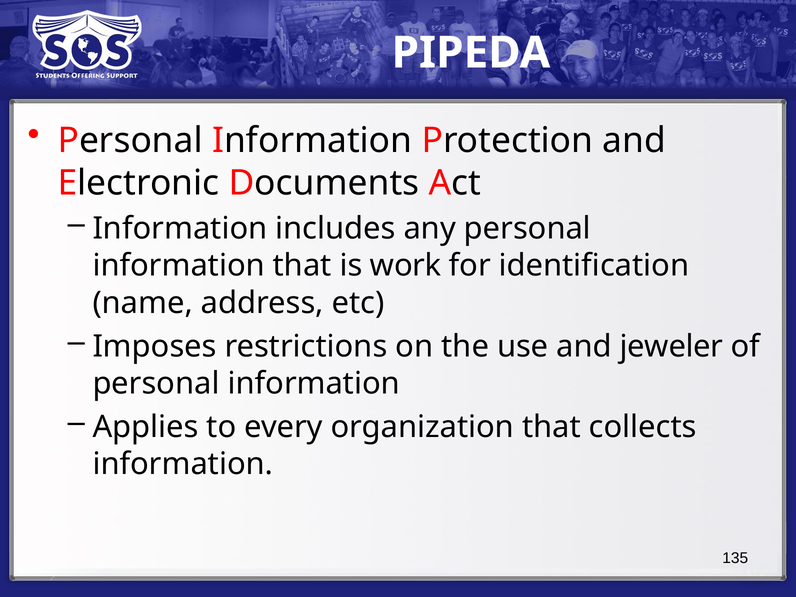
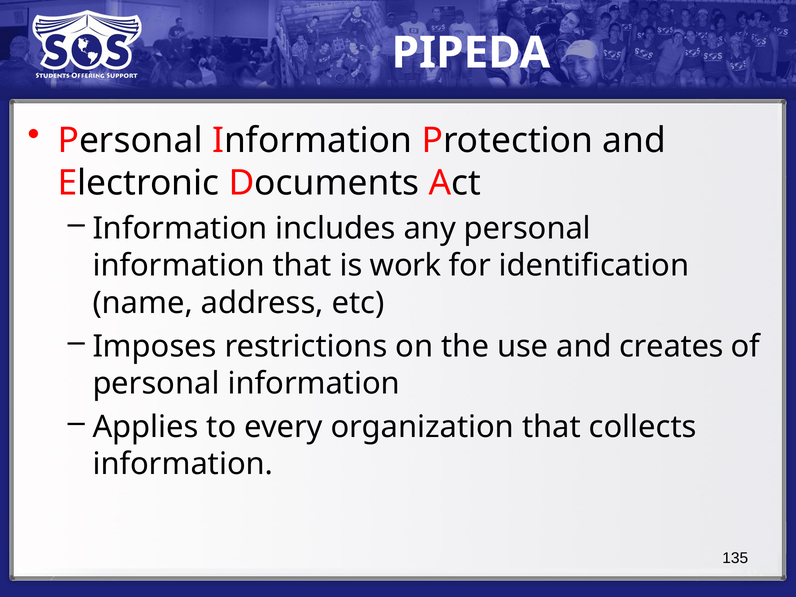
jeweler: jeweler -> creates
